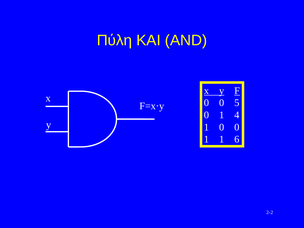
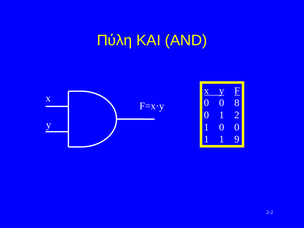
5: 5 -> 8
4: 4 -> 2
6: 6 -> 9
